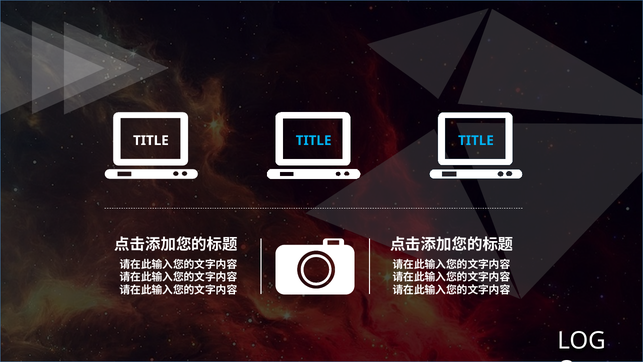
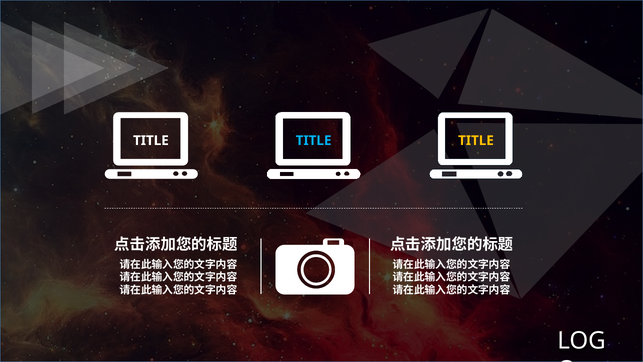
TITLE at (476, 140) colour: light blue -> yellow
